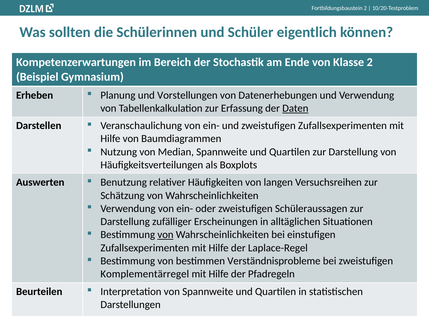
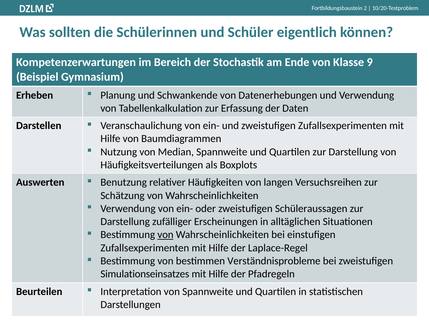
Klasse 2: 2 -> 9
Vorstellungen: Vorstellungen -> Schwankende
Daten underline: present -> none
Komplementärregel: Komplementärregel -> Simulationseinsatzes
